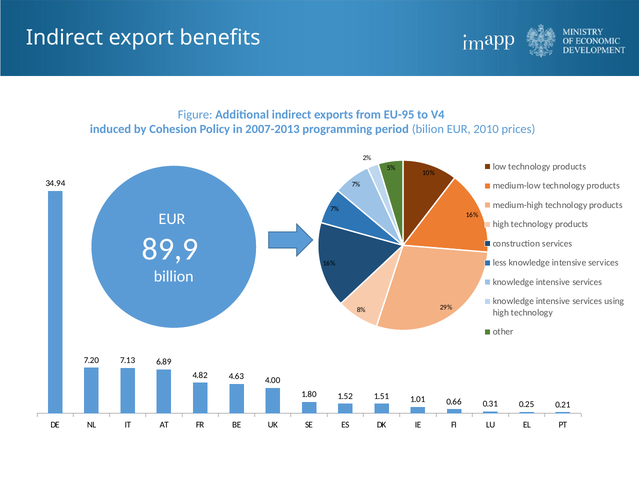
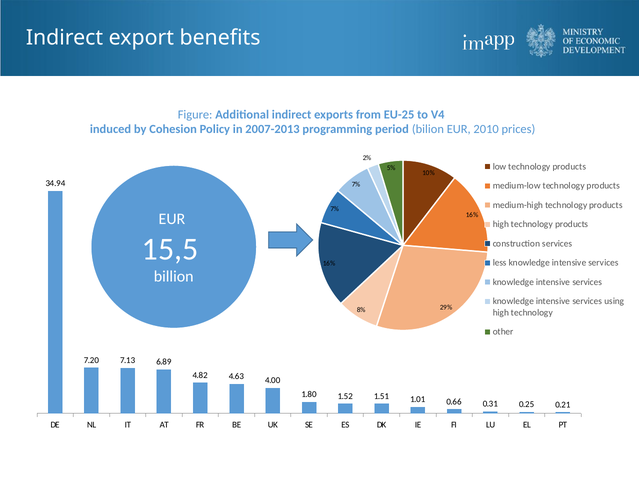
EU-95: EU-95 -> EU-25
89,9: 89,9 -> 15,5
